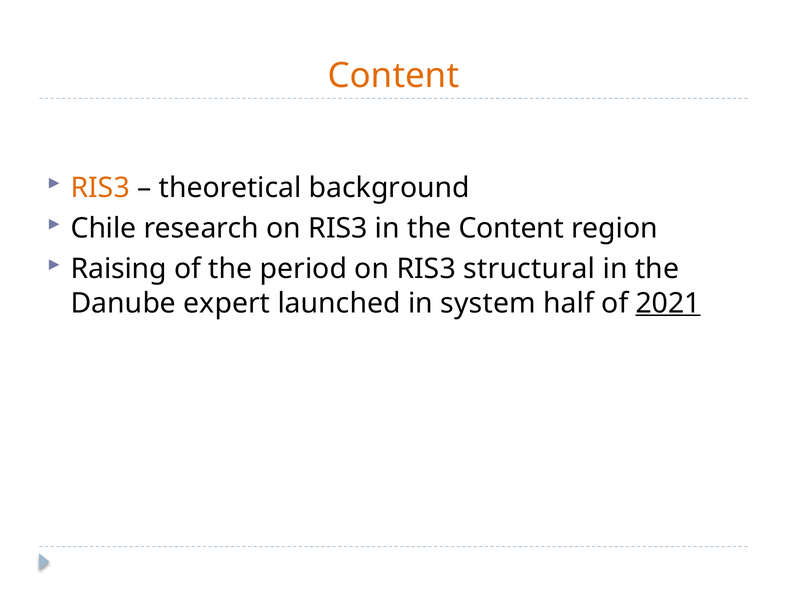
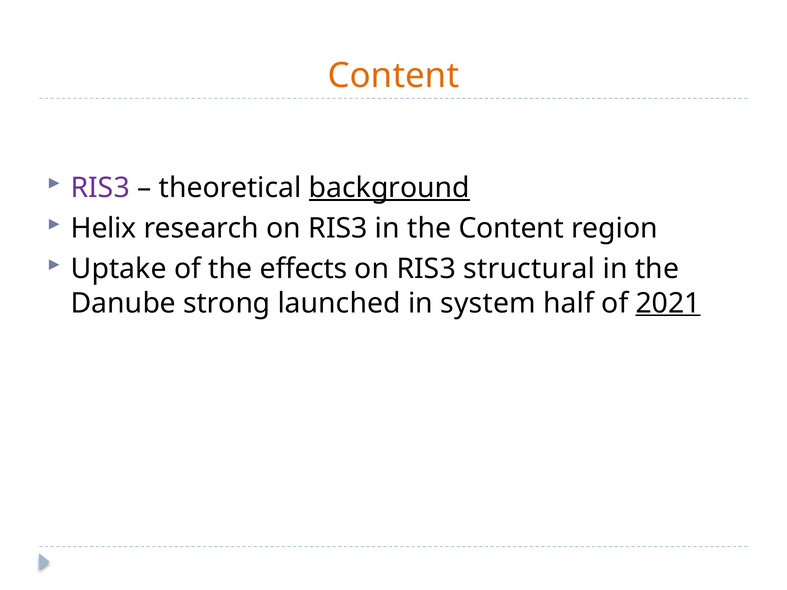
RIS3 at (100, 188) colour: orange -> purple
background underline: none -> present
Chile: Chile -> Helix
Raising: Raising -> Uptake
period: period -> effects
expert: expert -> strong
